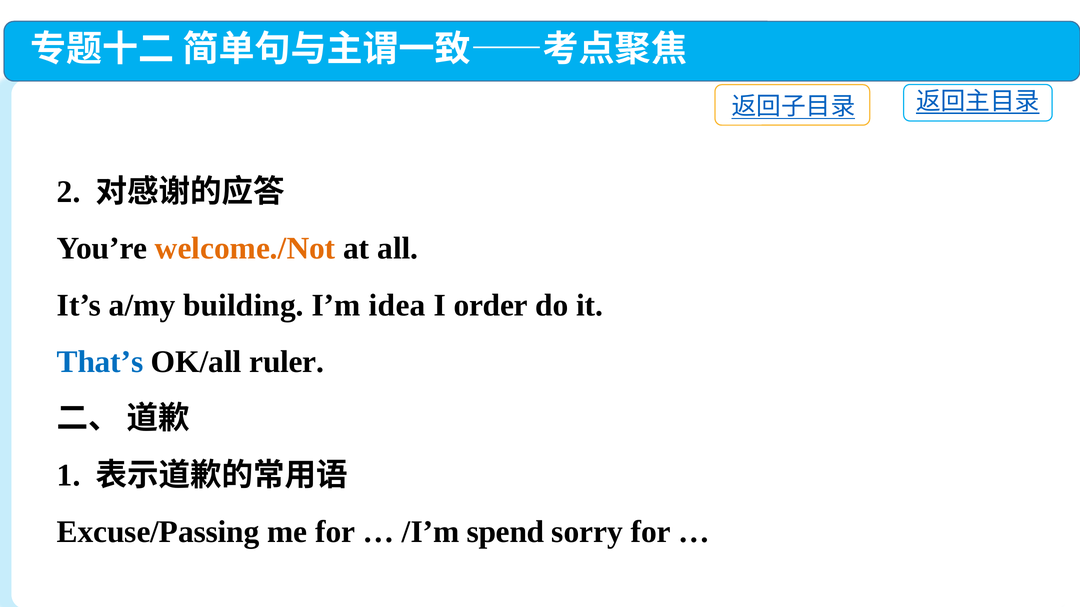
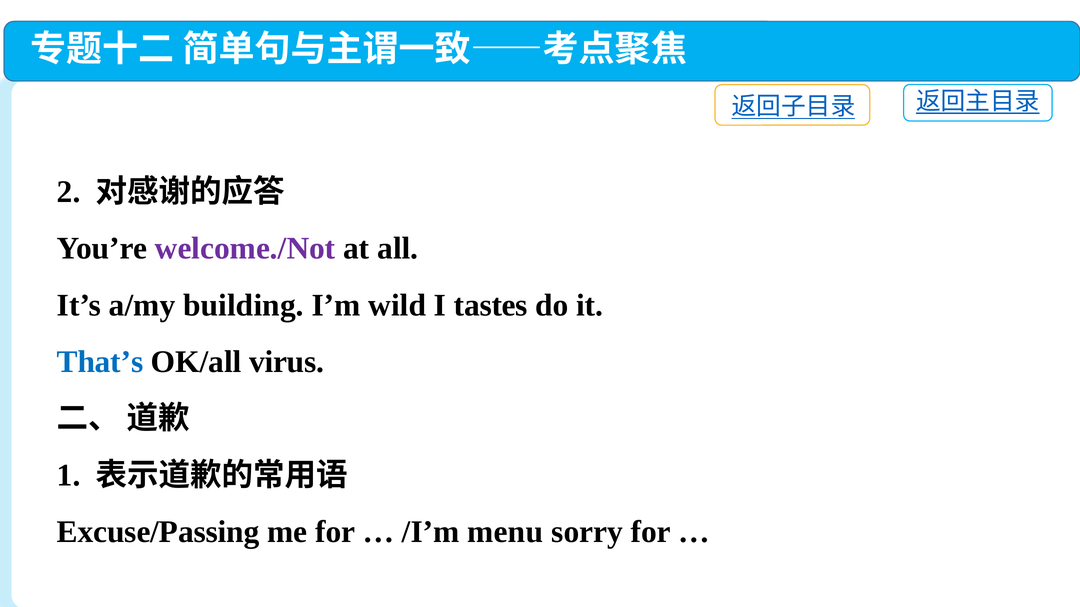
welcome./Not colour: orange -> purple
idea: idea -> wild
order: order -> tastes
ruler: ruler -> virus
spend: spend -> menu
